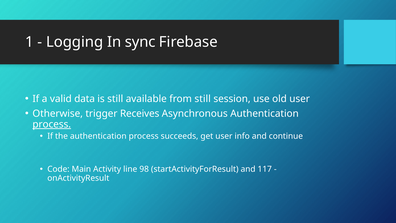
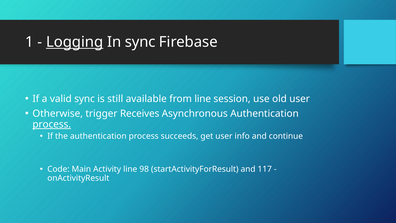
Logging underline: none -> present
valid data: data -> sync
from still: still -> line
